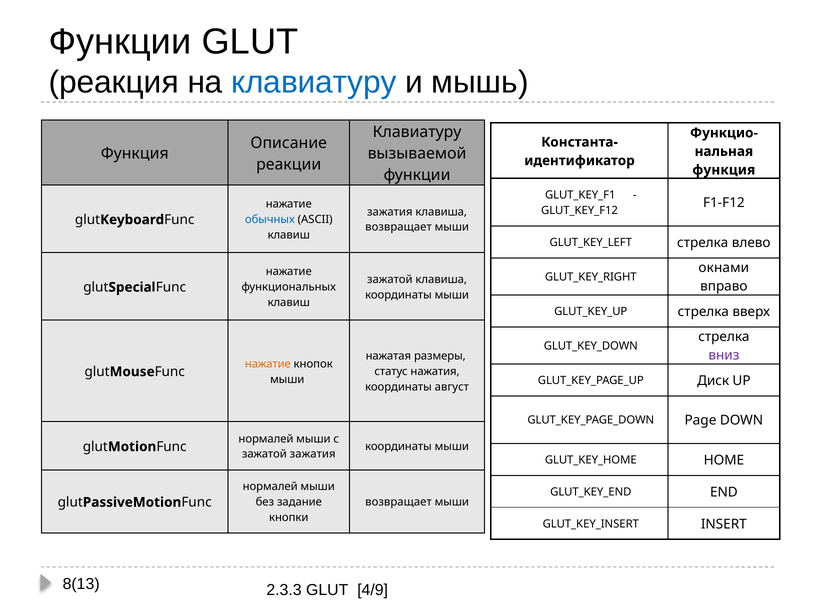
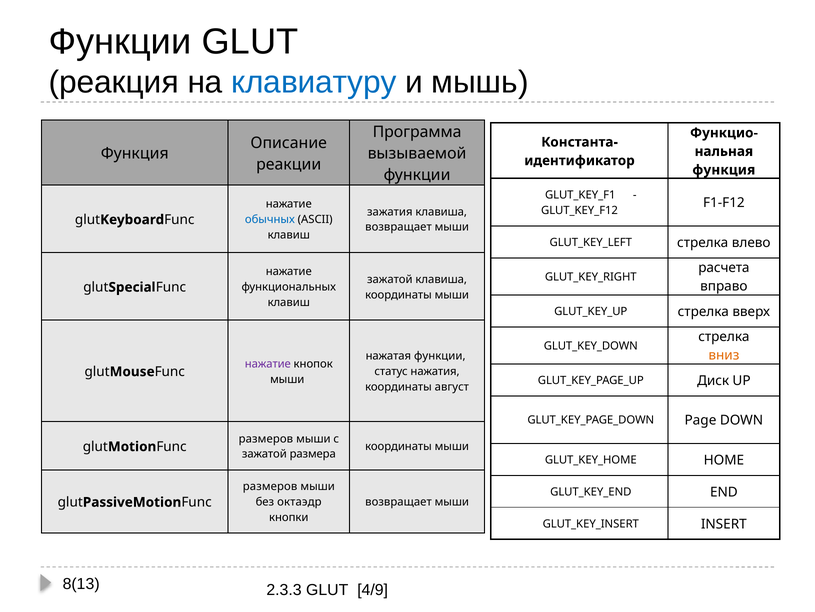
Клавиатуру at (417, 132): Клавиатуру -> Программа
окнами: окнами -> расчета
вниз colour: purple -> orange
нажатая размеры: размеры -> функции
нажатие at (268, 363) colour: orange -> purple
нормалей at (266, 438): нормалей -> размеров
зажатой зажатия: зажатия -> размера
нормалей at (270, 486): нормалей -> размеров
задание: задание -> октаэдр
